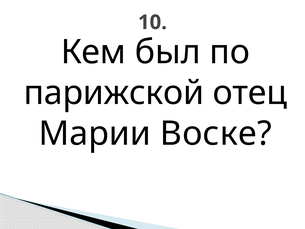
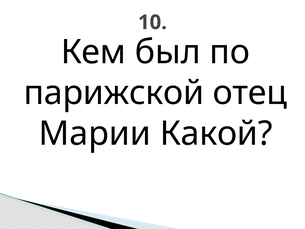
Воске: Воске -> Какой
